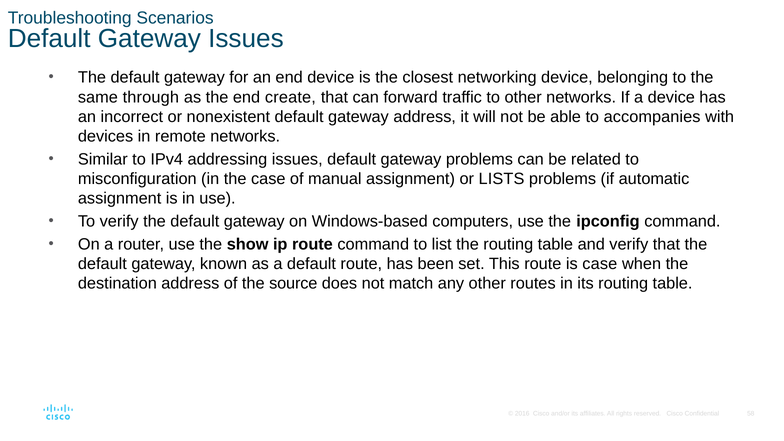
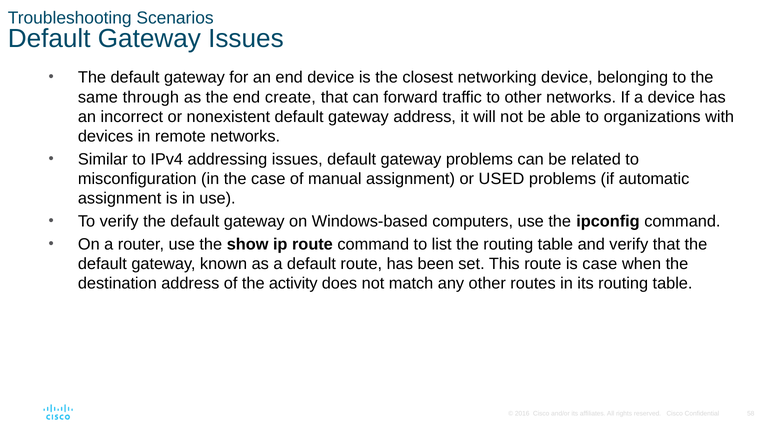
accompanies: accompanies -> organizations
LISTS: LISTS -> USED
source: source -> activity
